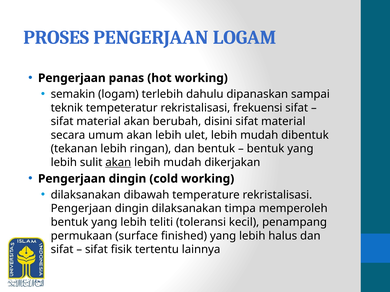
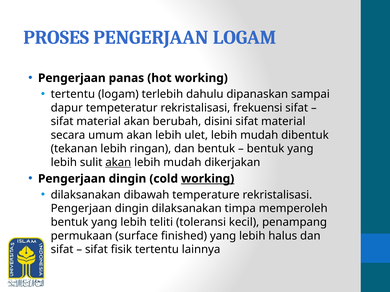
semakin at (73, 94): semakin -> tertentu
teknik: teknik -> dapur
working at (208, 179) underline: none -> present
